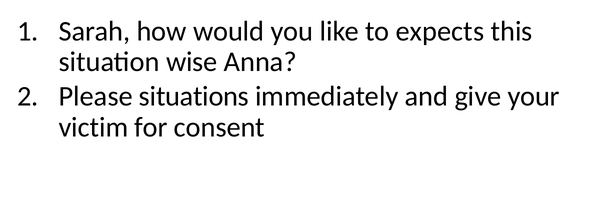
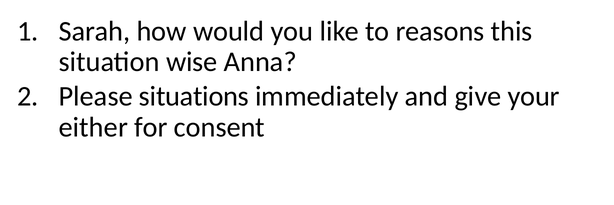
expects: expects -> reasons
victim: victim -> either
